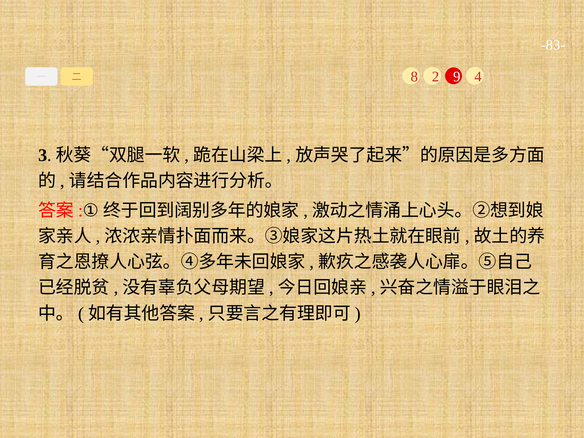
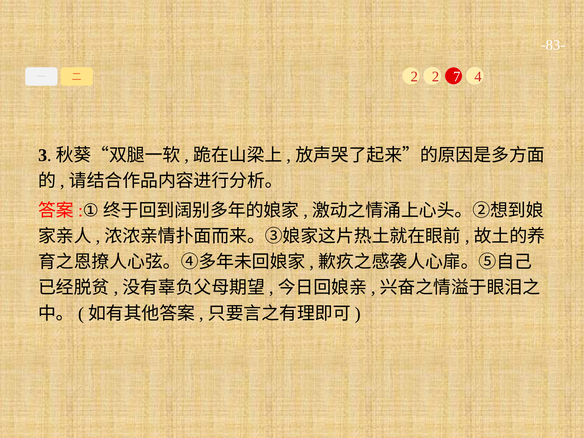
8 at (414, 77): 8 -> 2
9: 9 -> 7
